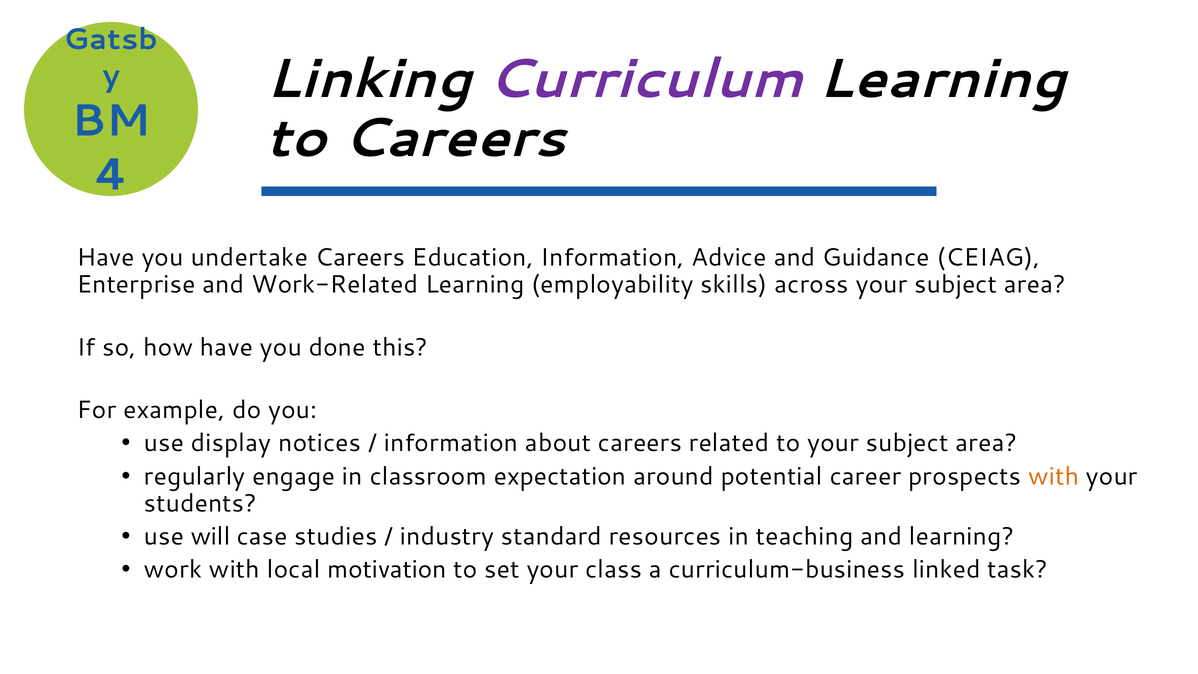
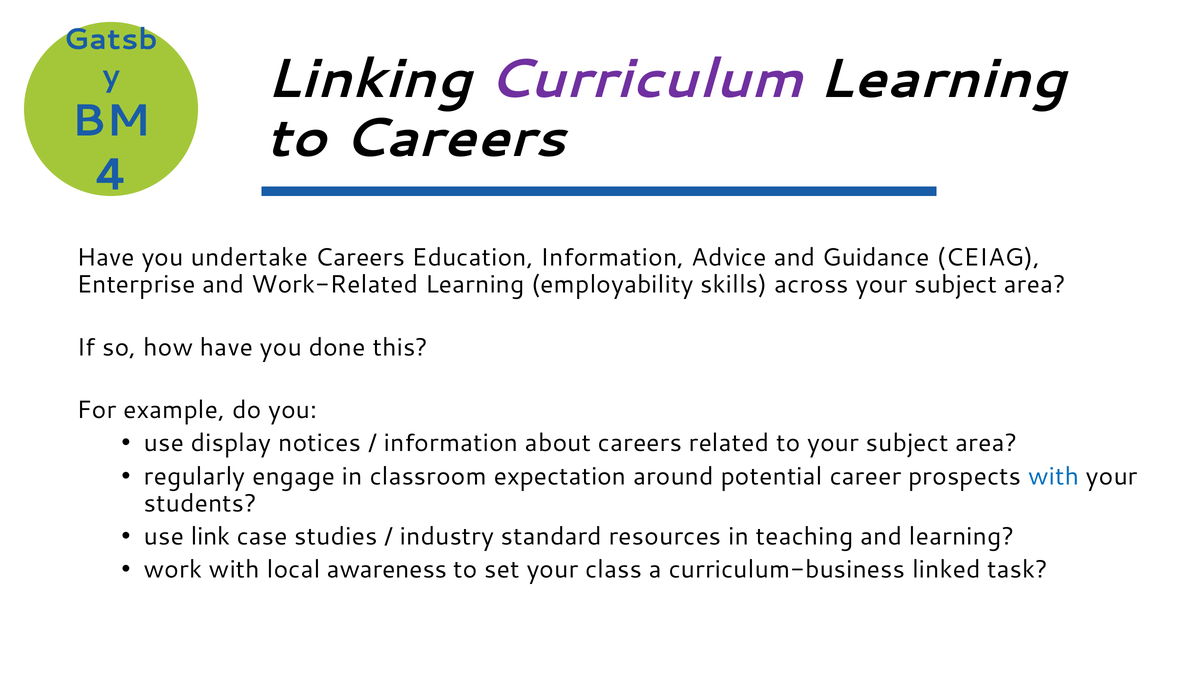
with at (1054, 476) colour: orange -> blue
will: will -> link
motivation: motivation -> awareness
